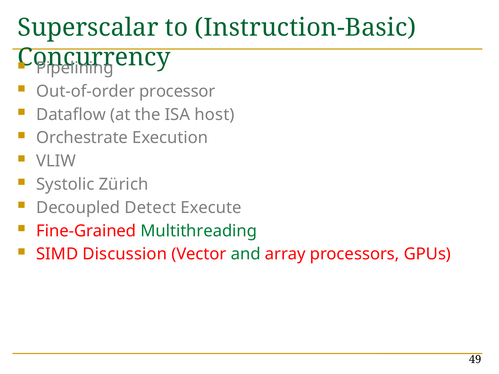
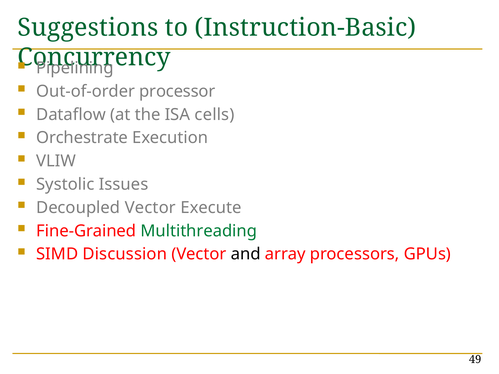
Superscalar: Superscalar -> Suggestions
host: host -> cells
Zürich: Zürich -> Issues
Decoupled Detect: Detect -> Vector
and colour: green -> black
